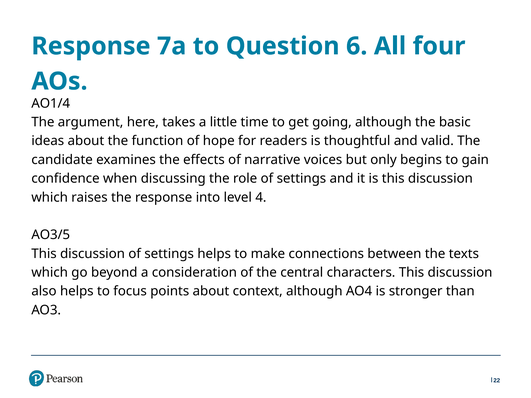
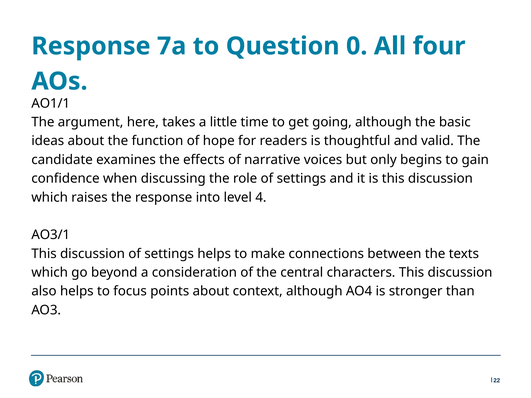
6: 6 -> 0
AO1/4: AO1/4 -> AO1/1
AO3/5: AO3/5 -> AO3/1
